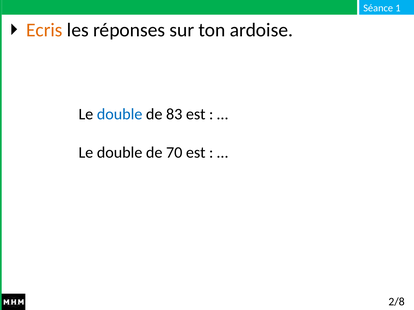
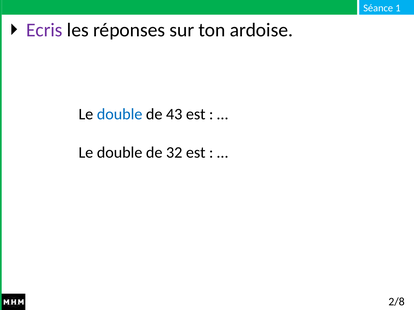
Ecris colour: orange -> purple
83: 83 -> 43
70: 70 -> 32
